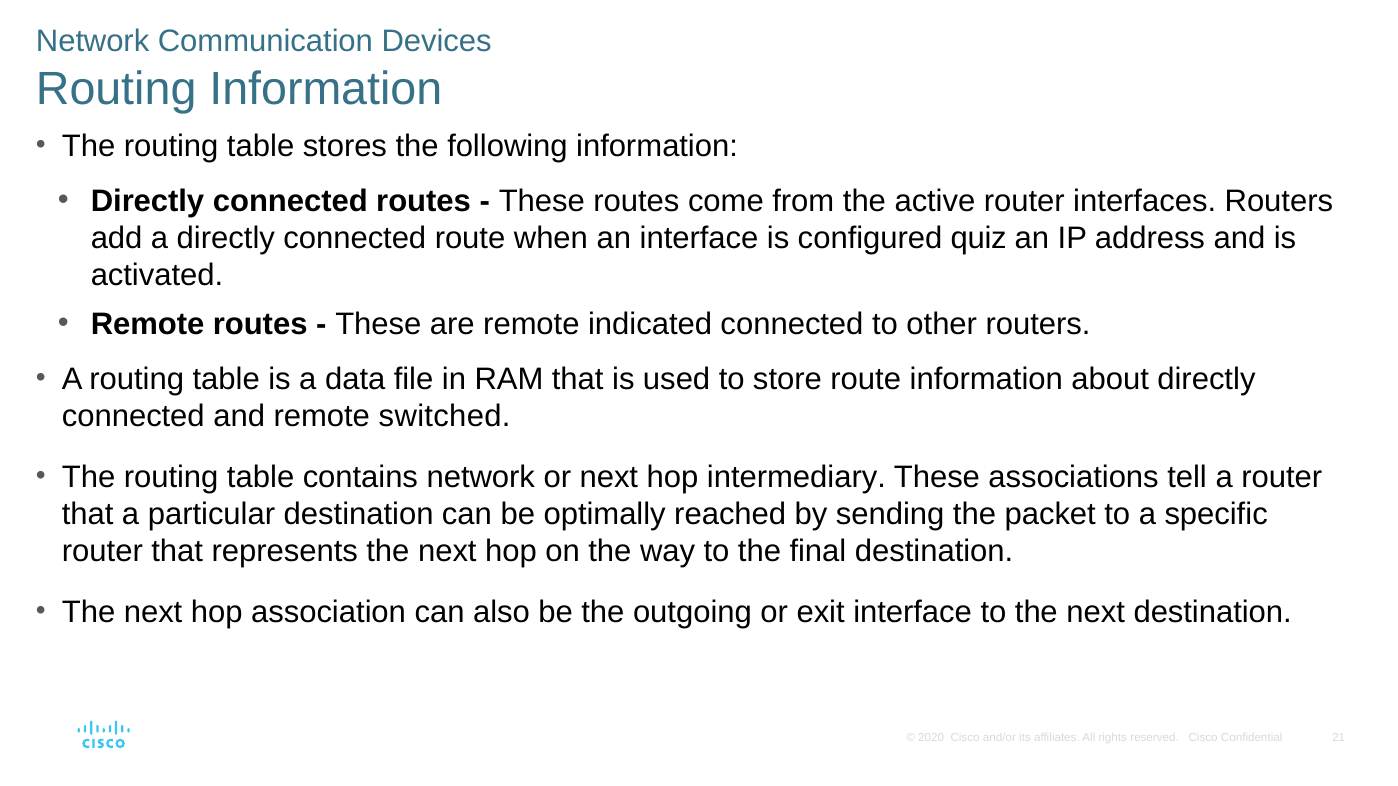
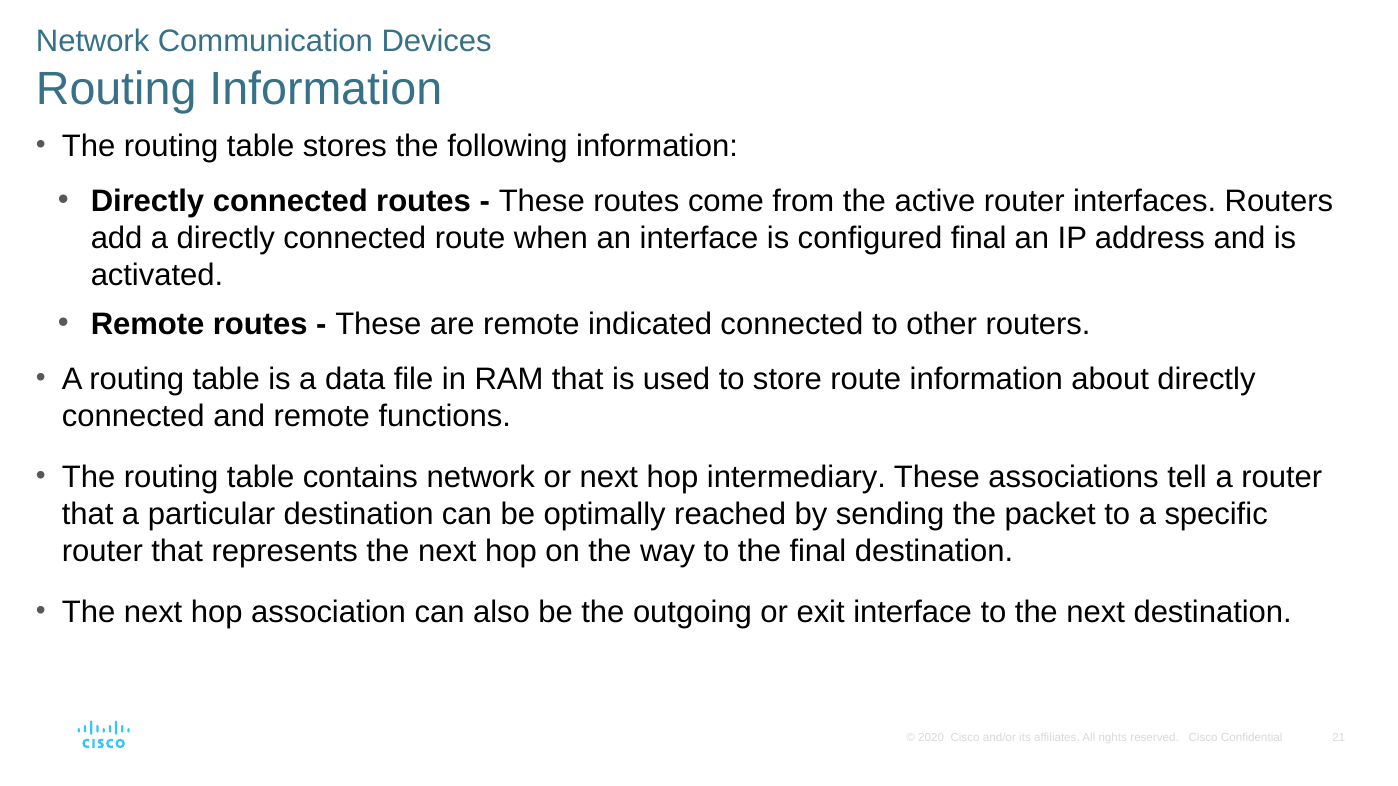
configured quiz: quiz -> final
switched: switched -> functions
